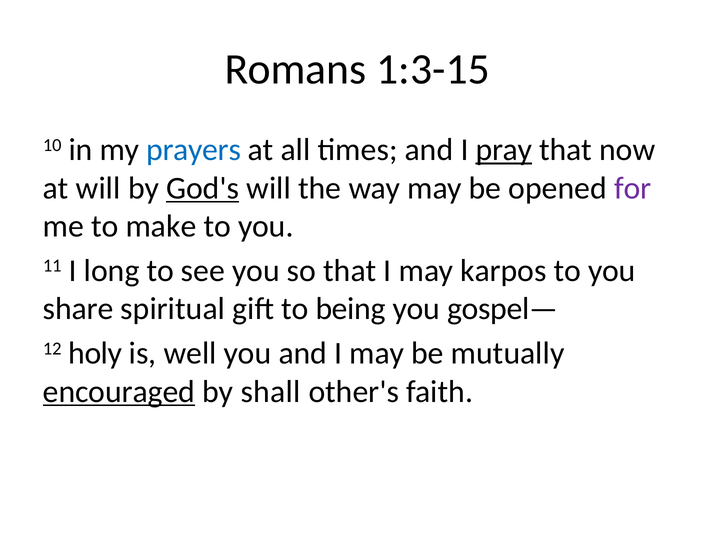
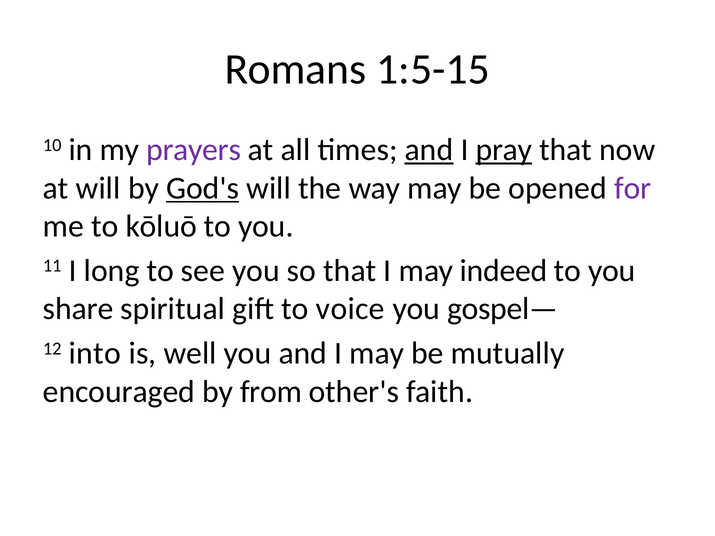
1:3-15: 1:3-15 -> 1:5-15
prayers colour: blue -> purple
and at (429, 150) underline: none -> present
make: make -> kōluō
karpos: karpos -> indeed
being: being -> voice
holy: holy -> into
encouraged underline: present -> none
shall: shall -> from
